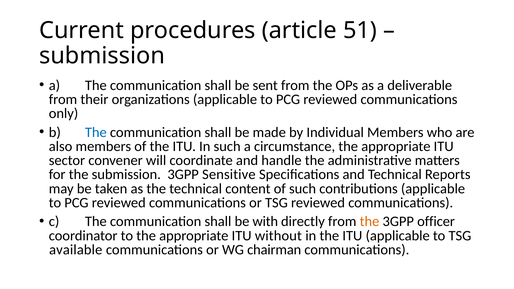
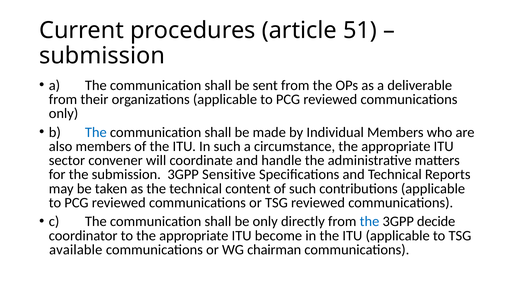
be with: with -> only
the at (369, 222) colour: orange -> blue
officer: officer -> decide
without: without -> become
